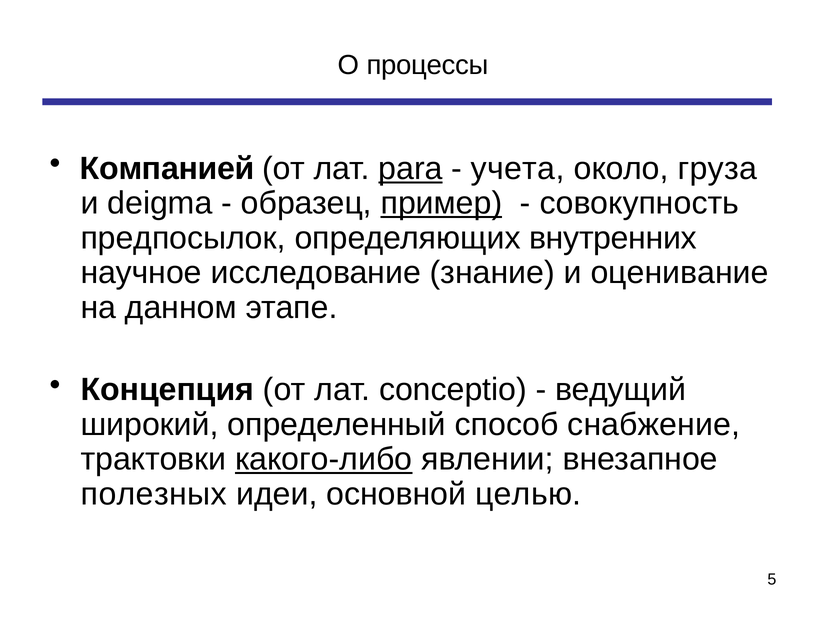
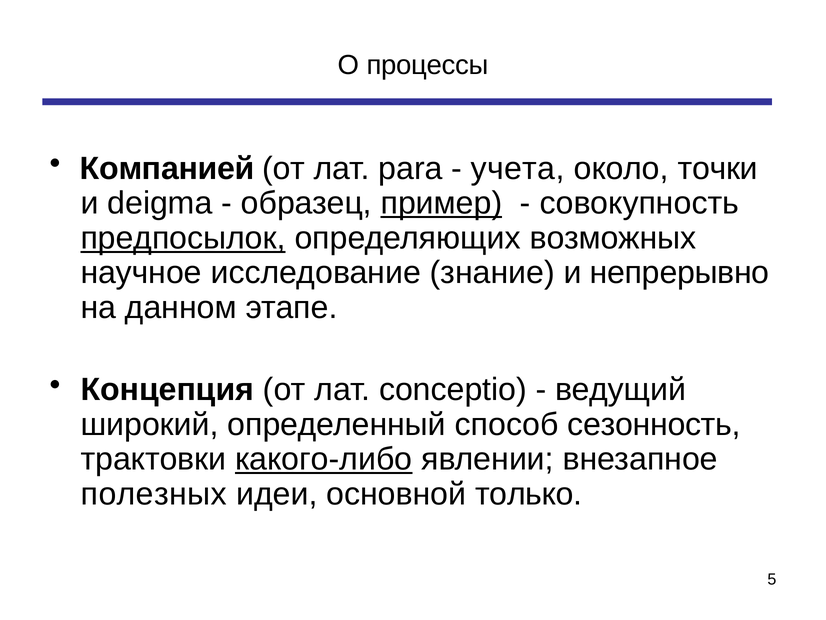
para underline: present -> none
груза: груза -> точки
предпосылок underline: none -> present
внутренних: внутренних -> возможных
оценивание: оценивание -> непрерывно
снабжение: снабжение -> сезонность
целью: целью -> только
